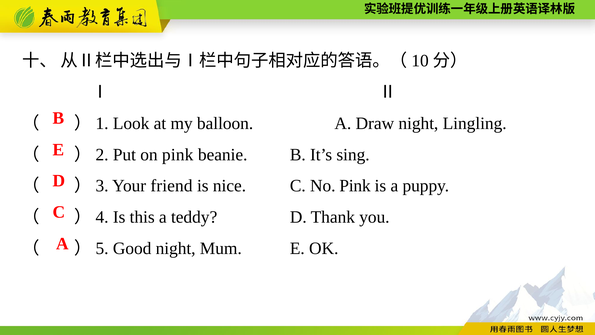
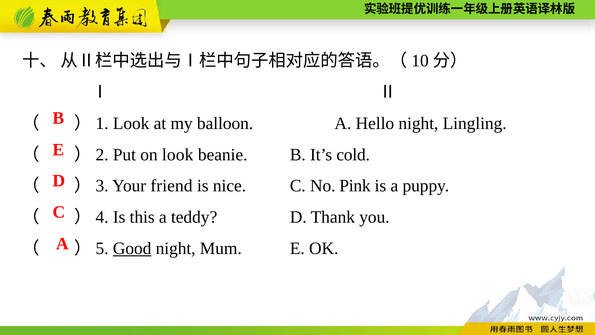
Draw: Draw -> Hello
on pink: pink -> look
sing: sing -> cold
Good underline: none -> present
